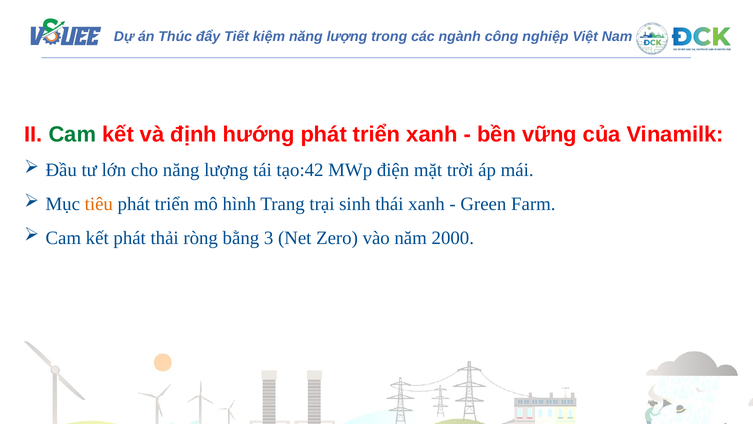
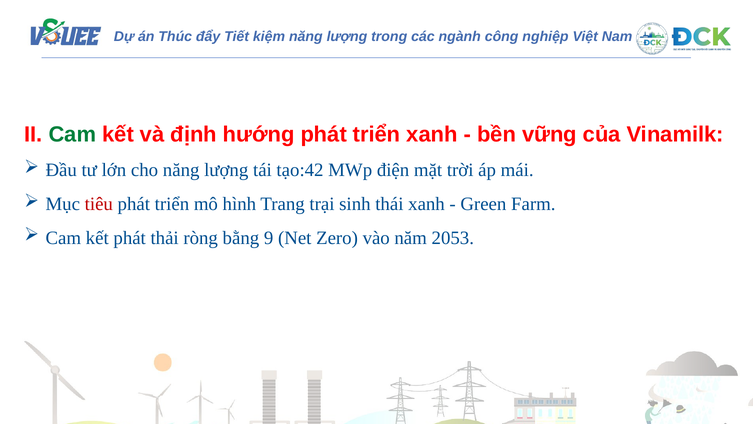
tiêu colour: orange -> red
3: 3 -> 9
2000: 2000 -> 2053
